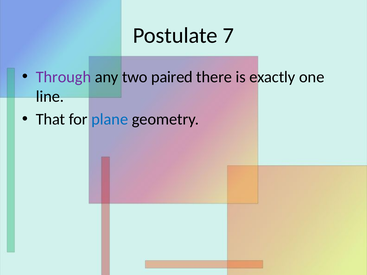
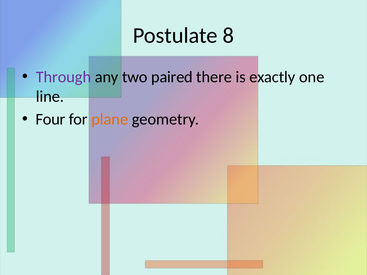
7: 7 -> 8
That: That -> Four
plane colour: blue -> orange
